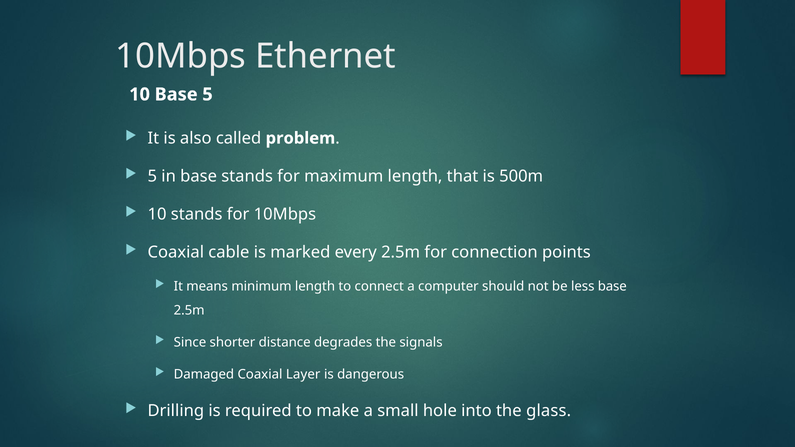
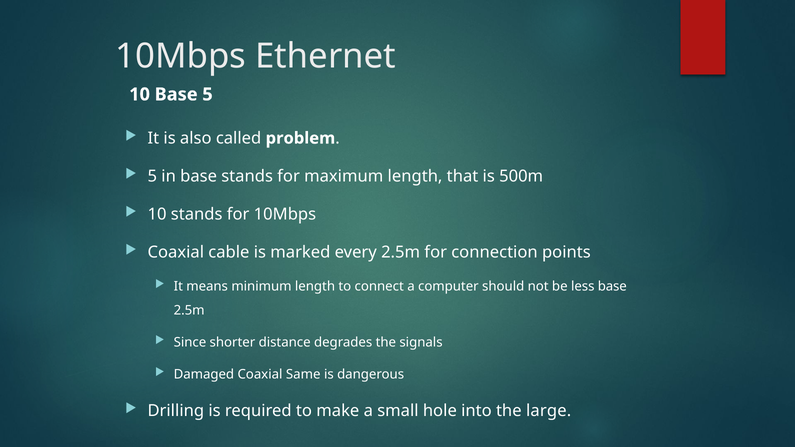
Layer: Layer -> Same
glass: glass -> large
